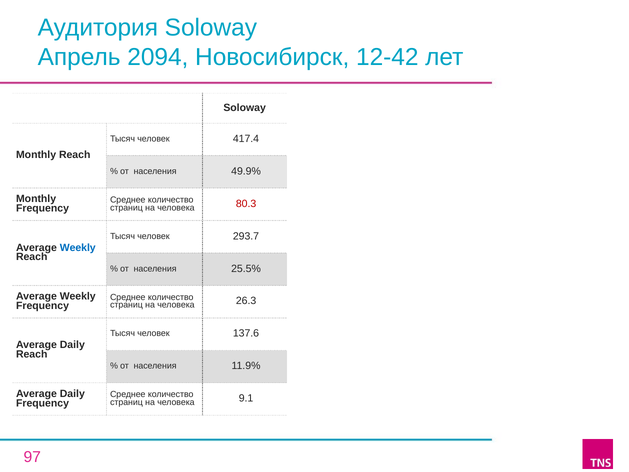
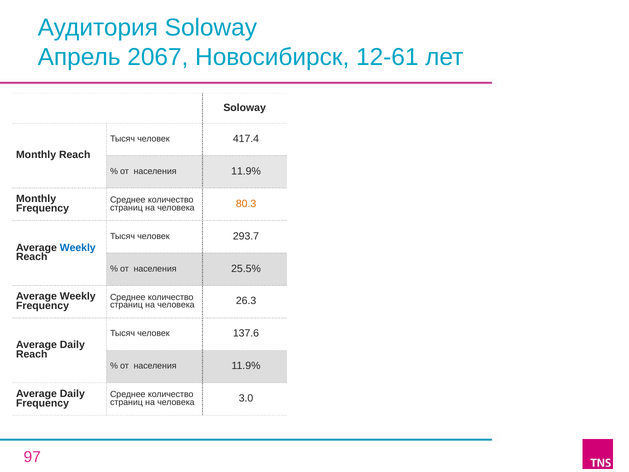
2094: 2094 -> 2067
12-42: 12-42 -> 12-61
49.9% at (246, 171): 49.9% -> 11.9%
80.3 colour: red -> orange
9.1: 9.1 -> 3.0
